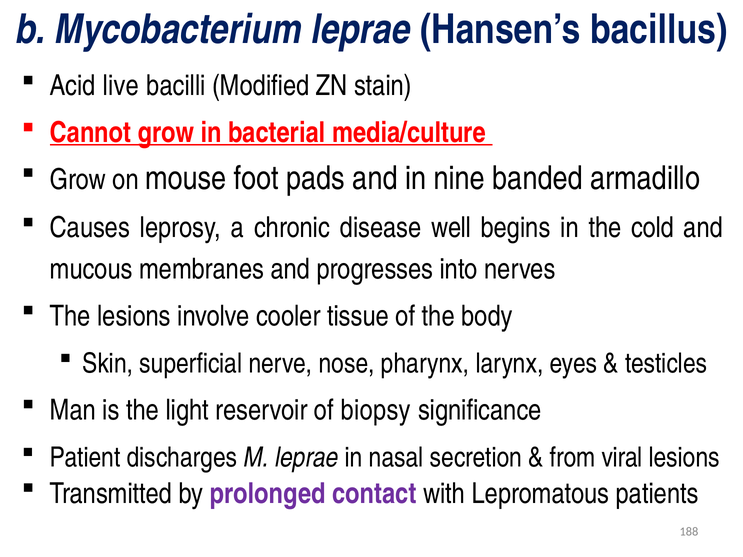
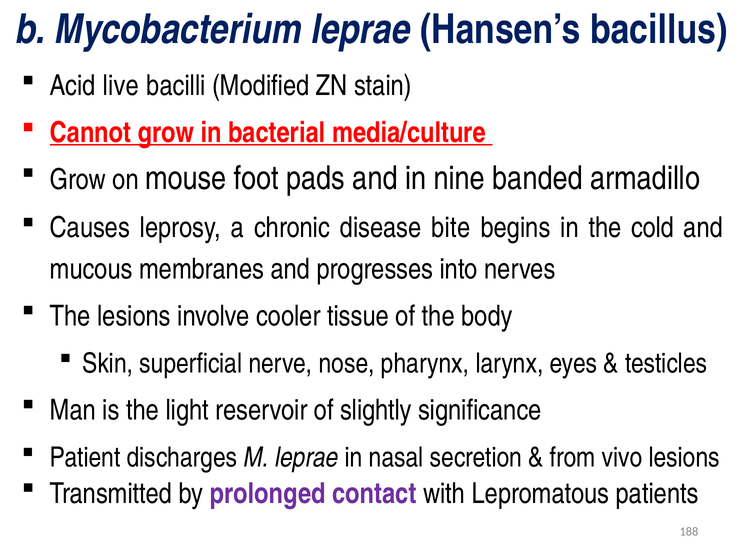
well: well -> bite
biopsy: biopsy -> slightly
viral: viral -> vivo
